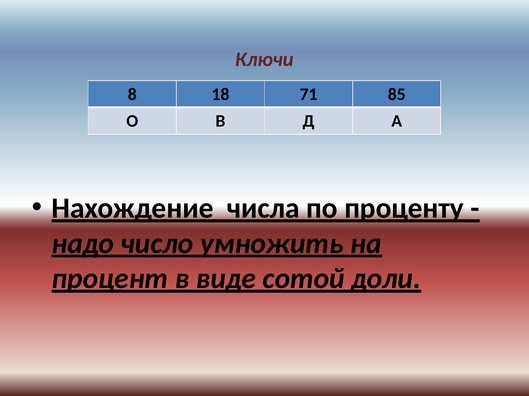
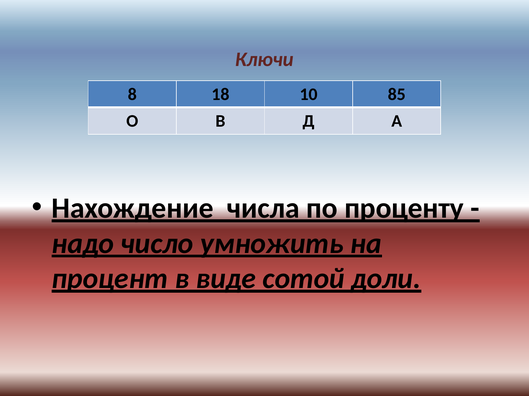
71: 71 -> 10
